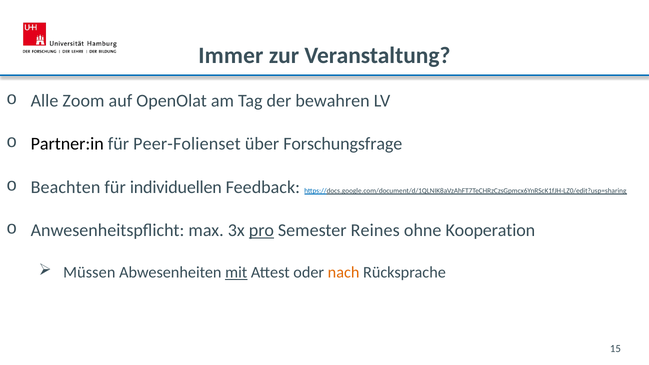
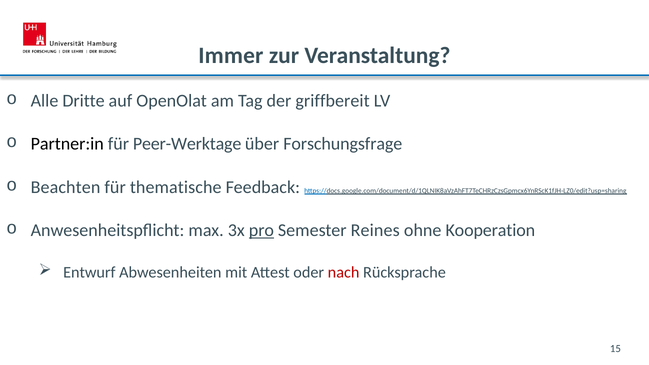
Zoom: Zoom -> Dritte
bewahren: bewahren -> griffbereit
Peer-Folienset: Peer-Folienset -> Peer-Werktage
individuellen: individuellen -> thematische
Müssen: Müssen -> Entwurf
mit underline: present -> none
nach colour: orange -> red
